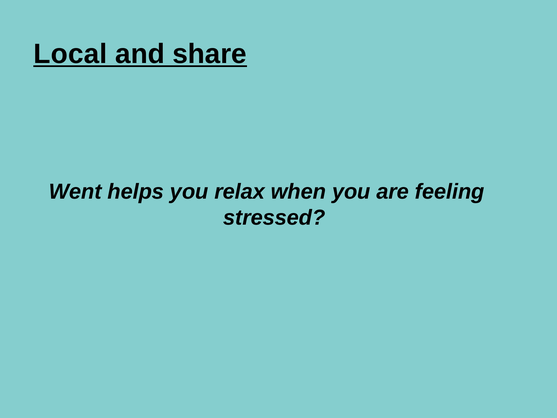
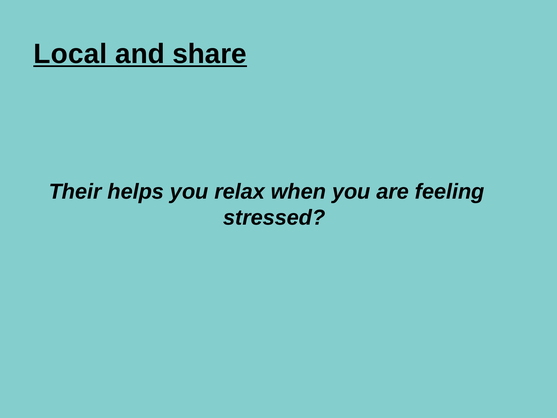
Went: Went -> Their
